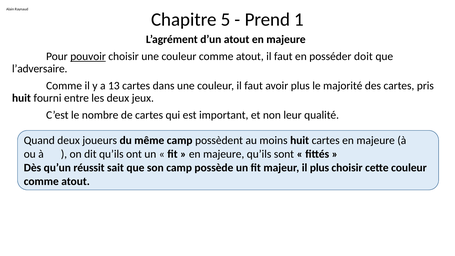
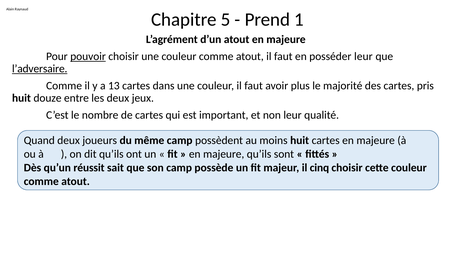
posséder doit: doit -> leur
l’adversaire underline: none -> present
fourni: fourni -> douze
il plus: plus -> cinq
